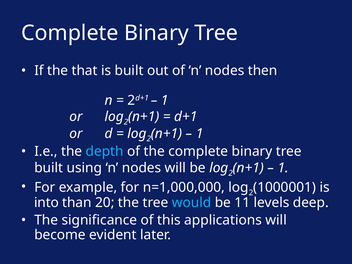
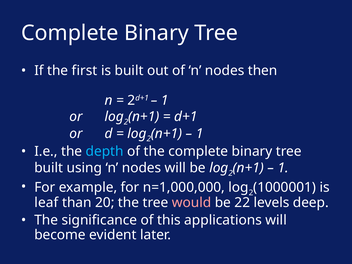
that: that -> first
into: into -> leaf
would colour: light blue -> pink
11: 11 -> 22
